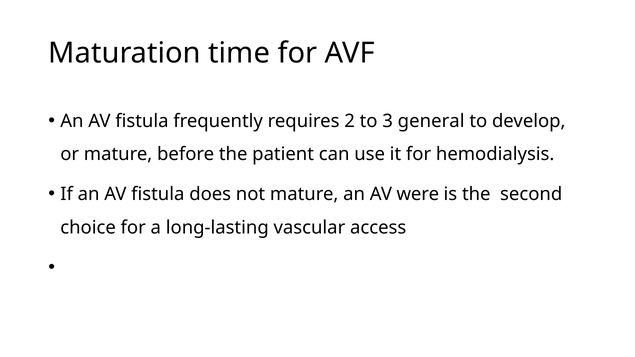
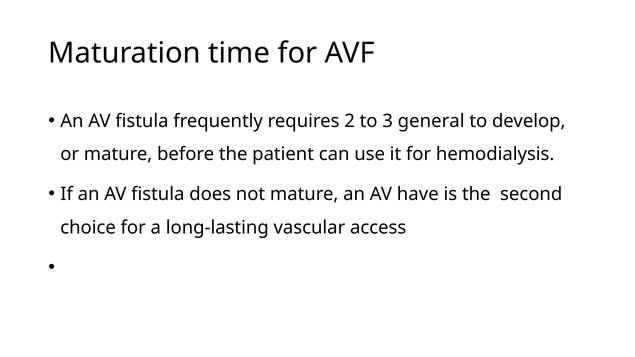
were: were -> have
